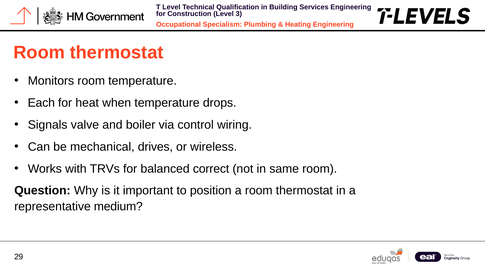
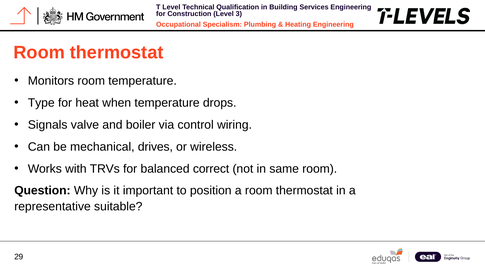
Each: Each -> Type
medium: medium -> suitable
